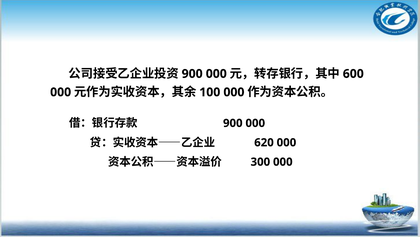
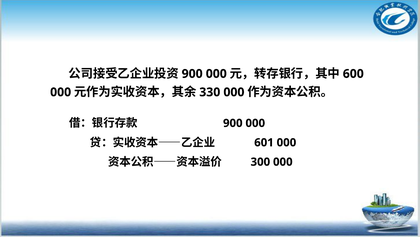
100: 100 -> 330
620: 620 -> 601
